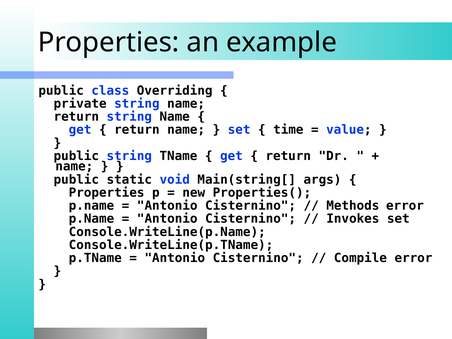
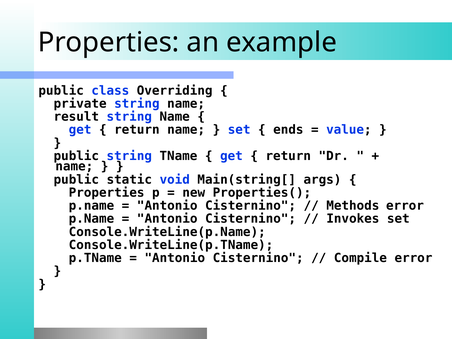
return at (76, 117): return -> result
time: time -> ends
